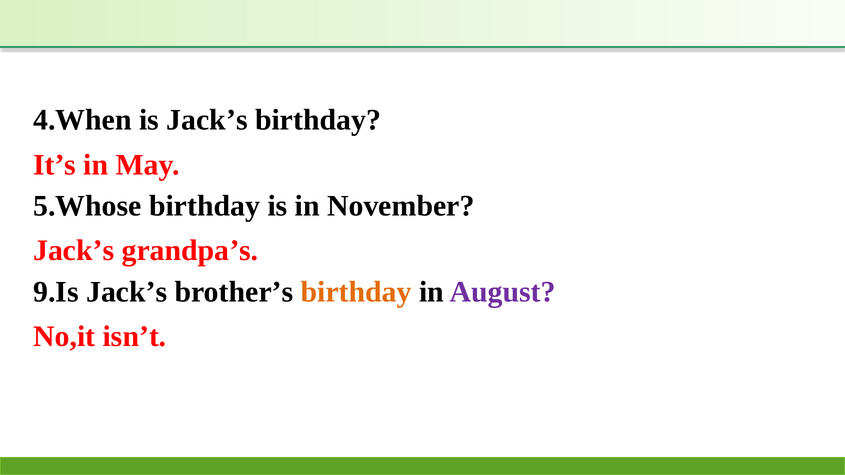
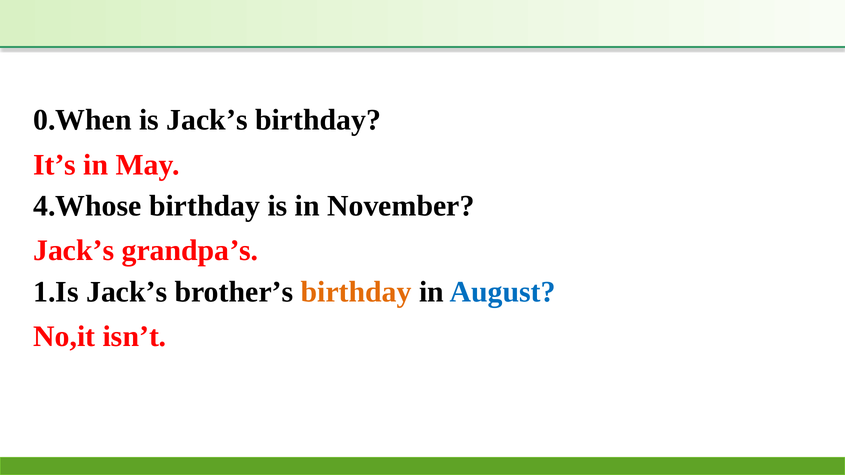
4.When: 4.When -> 0.When
5.Whose: 5.Whose -> 4.Whose
9.Is: 9.Is -> 1.Is
August colour: purple -> blue
